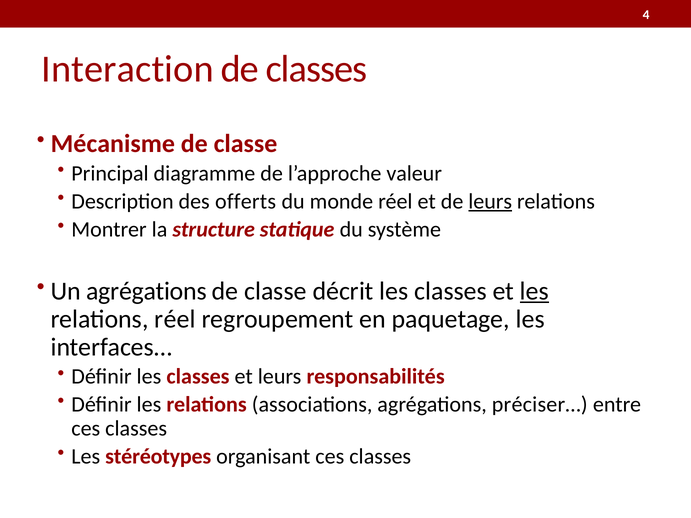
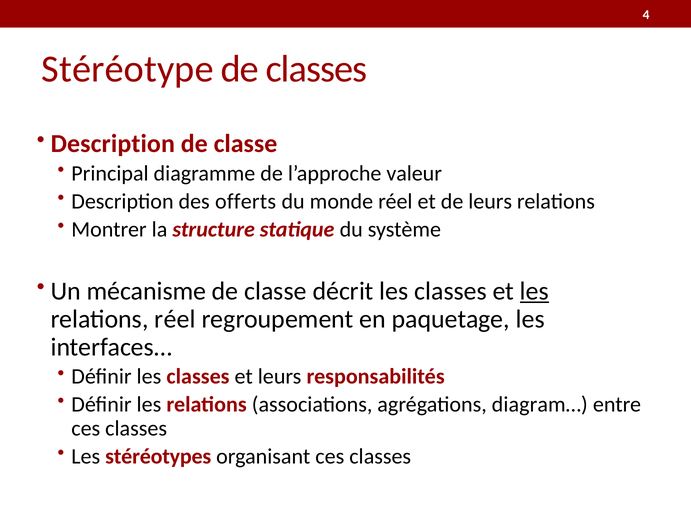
Interaction: Interaction -> Stéréotype
Mécanisme at (113, 144): Mécanisme -> Description
leurs at (490, 201) underline: present -> none
Un agrégations: agrégations -> mécanisme
préciser…: préciser… -> diagram…
